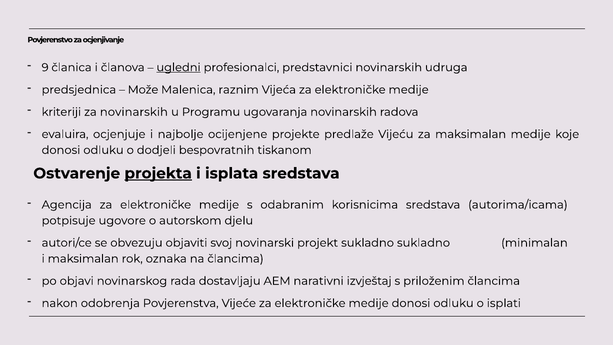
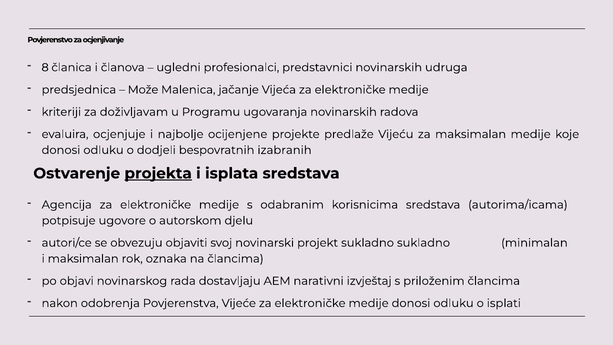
9: 9 -> 8
ugledni underline: present -> none
raznim: raznim -> jačanje
za novinarskih: novinarskih -> doživljavam
tiskanom: tiskanom -> izabranih
